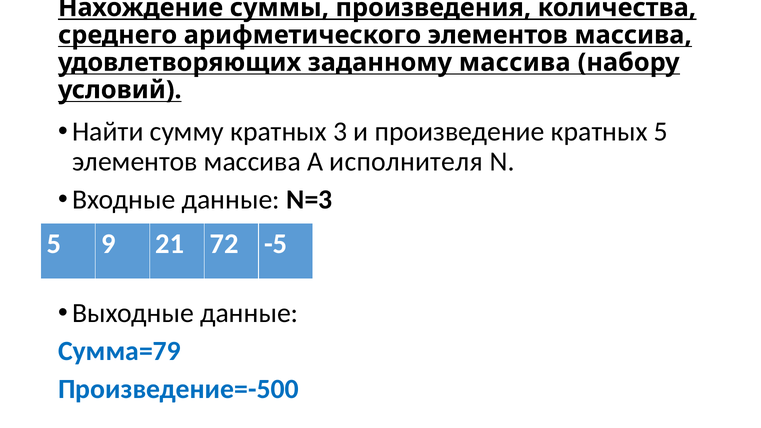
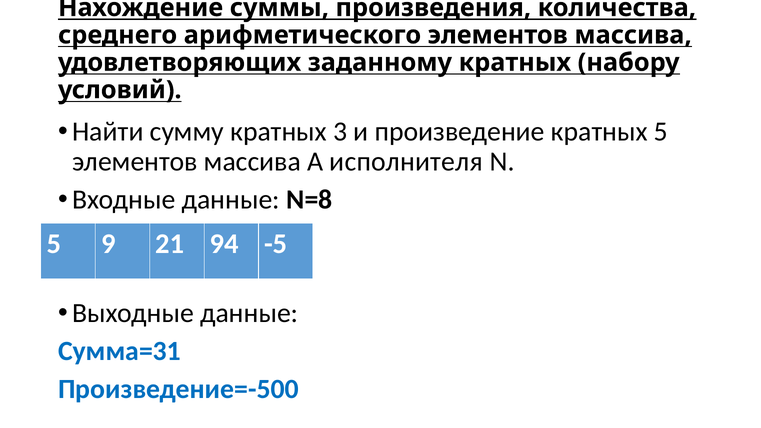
заданному массива: массива -> кратных
N=3: N=3 -> N=8
72: 72 -> 94
Сумма=79: Сумма=79 -> Сумма=31
